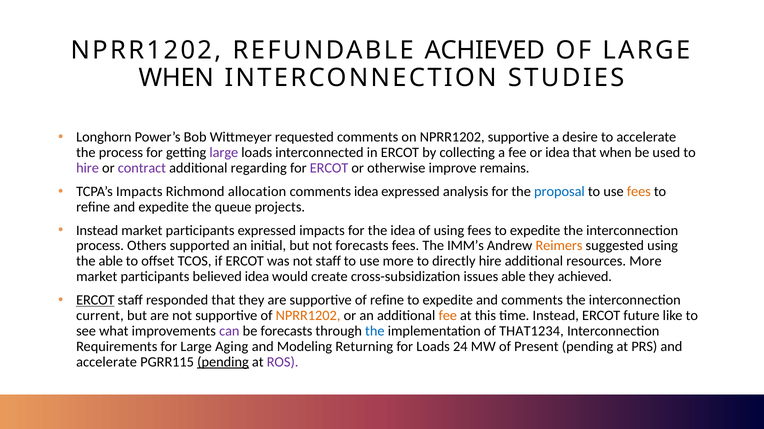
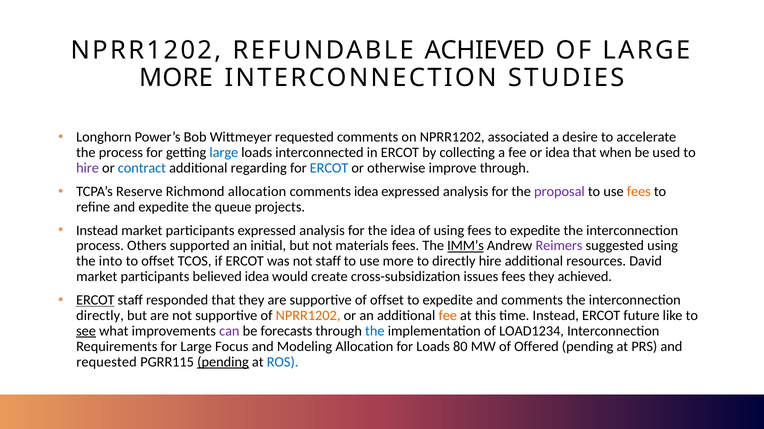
WHEN at (176, 78): WHEN -> MORE
NPRR1202 supportive: supportive -> associated
large at (224, 153) colour: purple -> blue
contract colour: purple -> blue
ERCOT at (329, 168) colour: purple -> blue
improve remains: remains -> through
TCPA’s Impacts: Impacts -> Reserve
proposal colour: blue -> purple
participants expressed impacts: impacts -> analysis
not forecasts: forecasts -> materials
IMM’s underline: none -> present
Reimers colour: orange -> purple
the able: able -> into
resources More: More -> David
issues able: able -> fees
of refine: refine -> offset
current at (100, 316): current -> directly
see underline: none -> present
THAT1234: THAT1234 -> LOAD1234
Aging: Aging -> Focus
Modeling Returning: Returning -> Allocation
24: 24 -> 80
Present: Present -> Offered
accelerate at (107, 362): accelerate -> requested
ROS colour: purple -> blue
